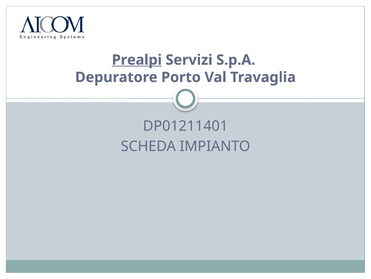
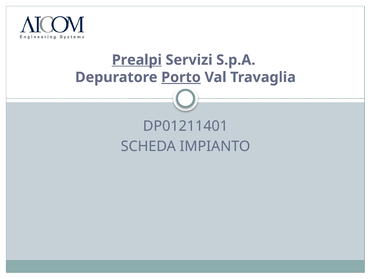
Porto underline: none -> present
